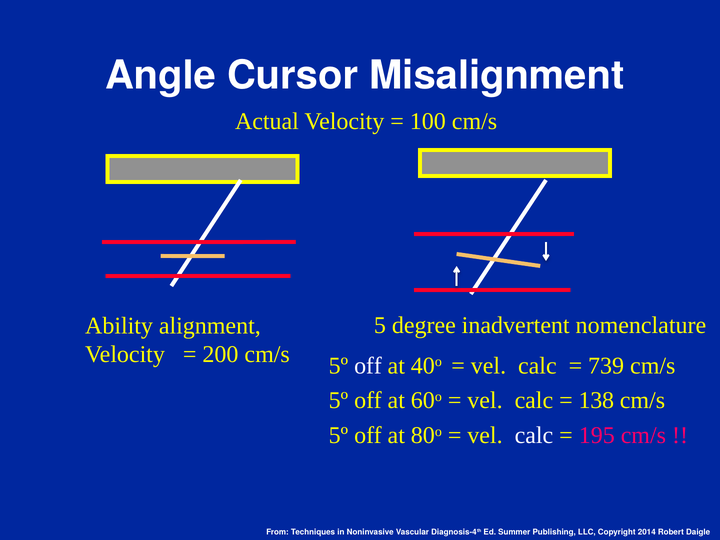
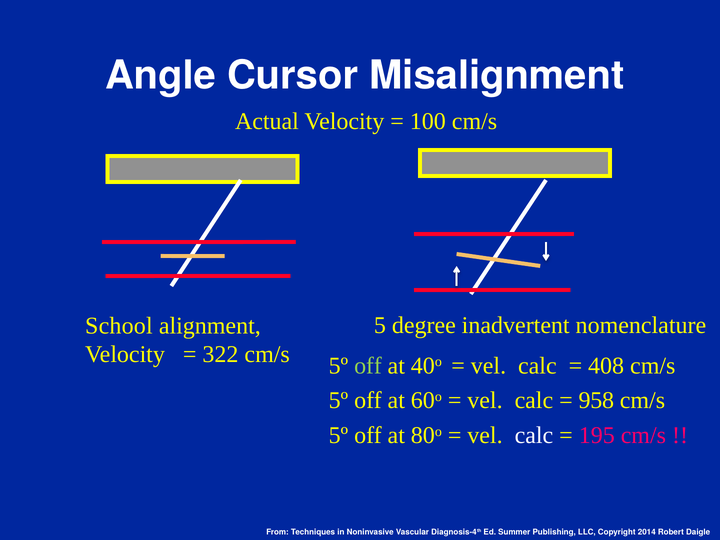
Ability: Ability -> School
200: 200 -> 322
off at (368, 366) colour: white -> light green
739: 739 -> 408
138: 138 -> 958
